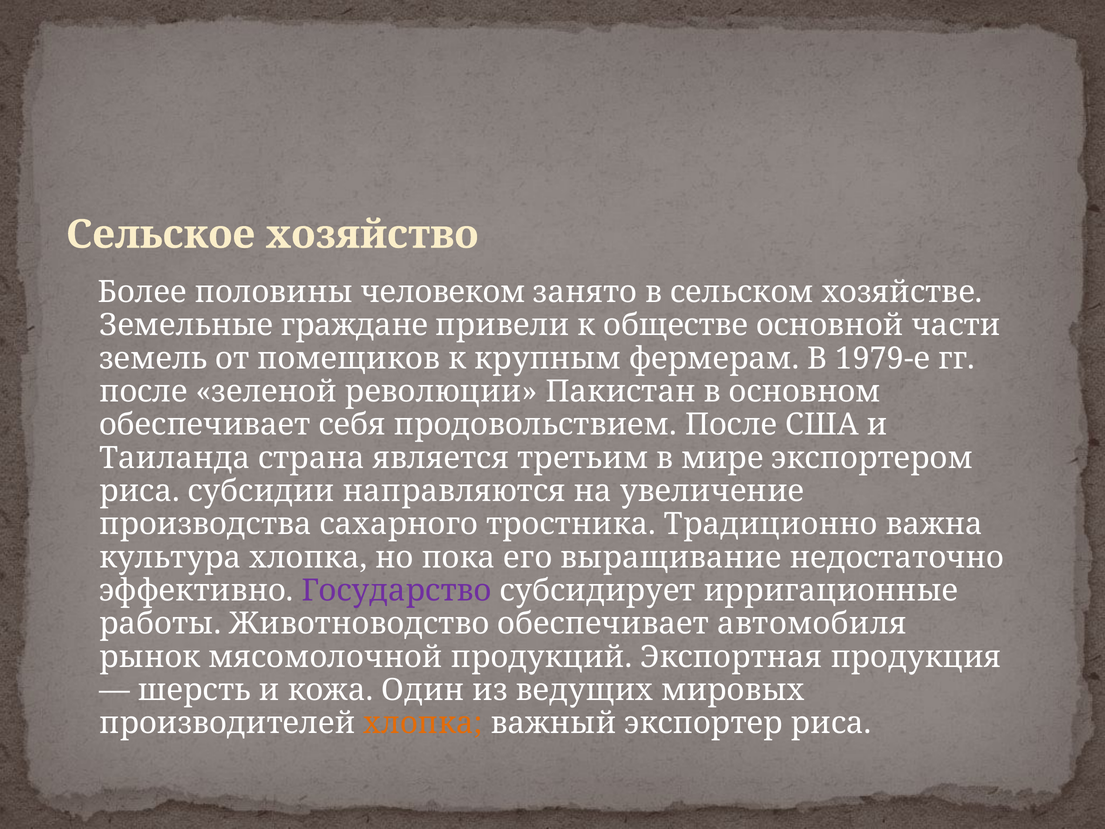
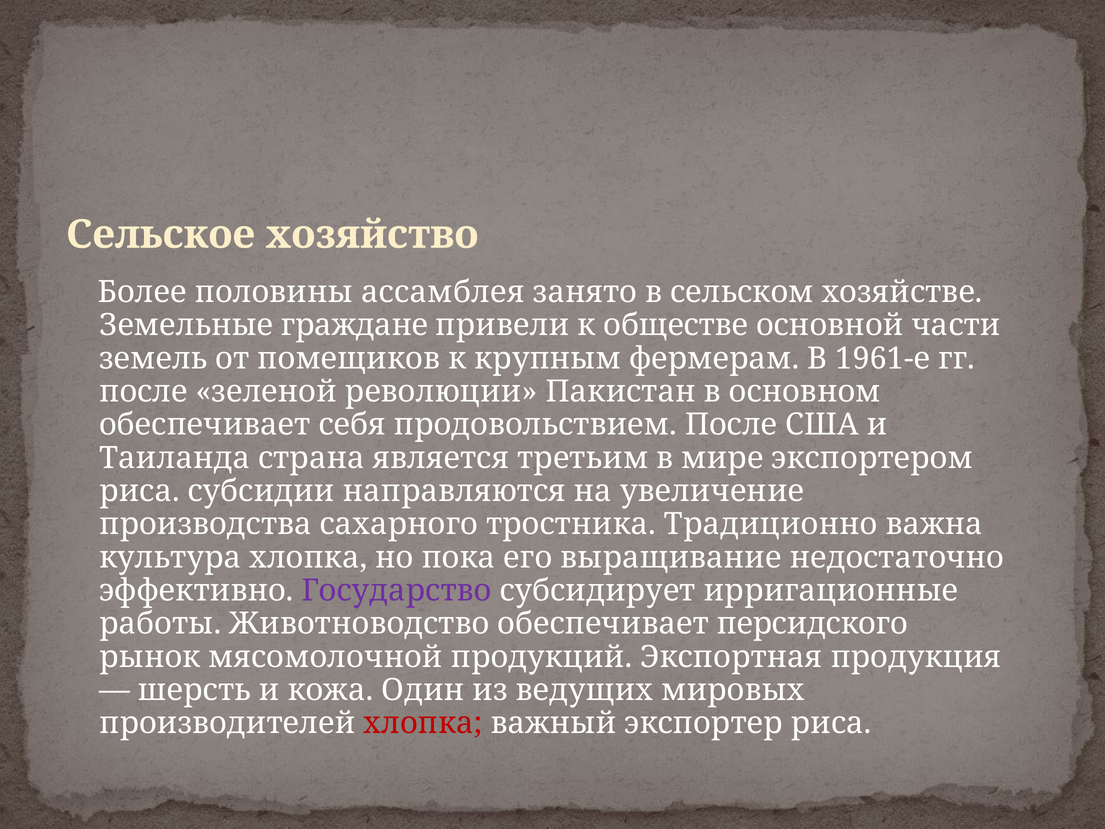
человеком: человеком -> ассамблея
1979-е: 1979-е -> 1961-е
автомобиля: автомобиля -> персидского
хлопка at (423, 723) colour: orange -> red
